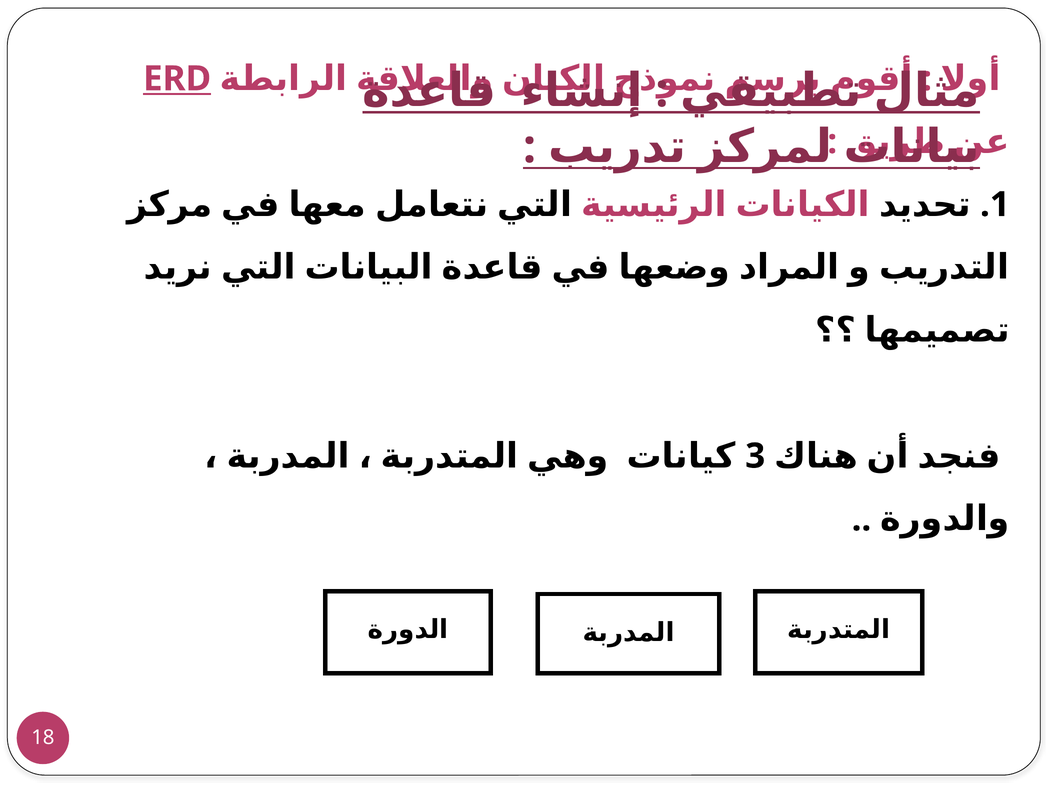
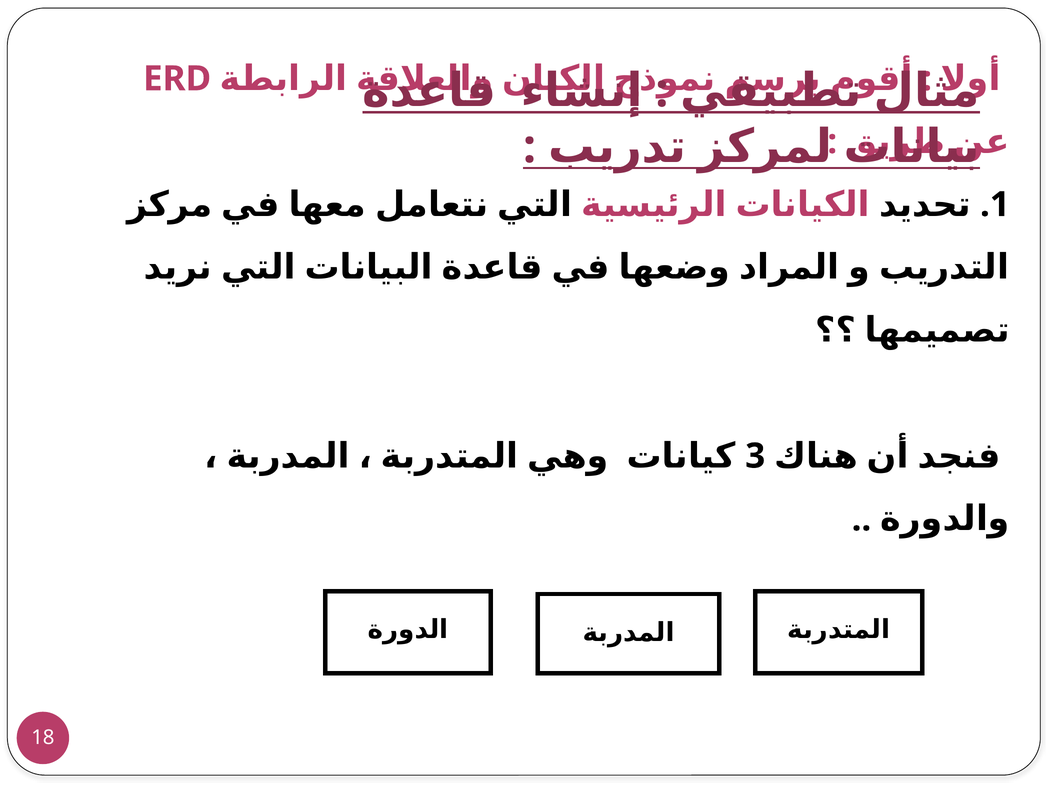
ERD underline: present -> none
